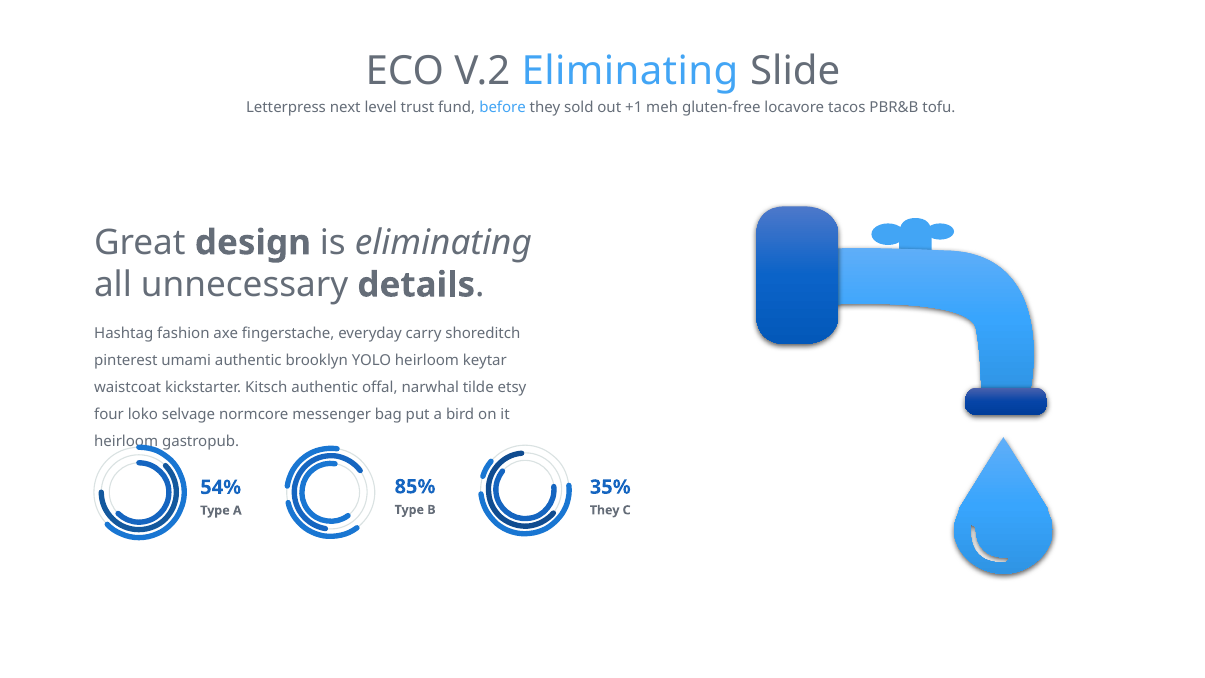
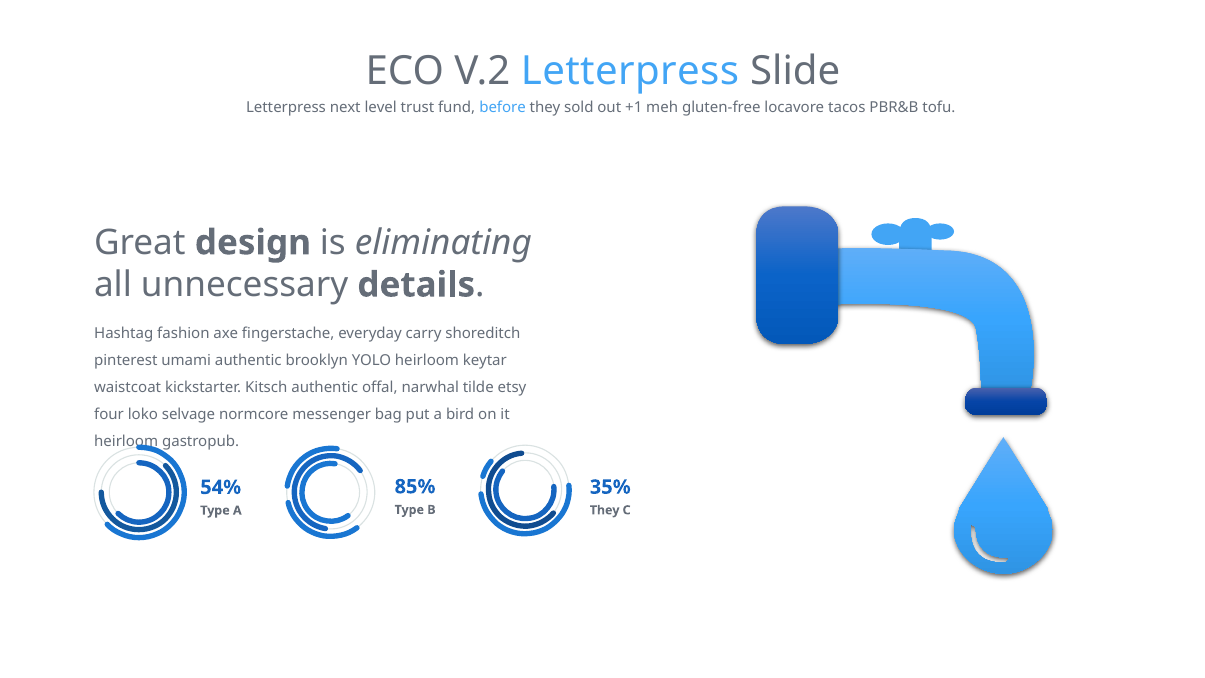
V.2 Eliminating: Eliminating -> Letterpress
